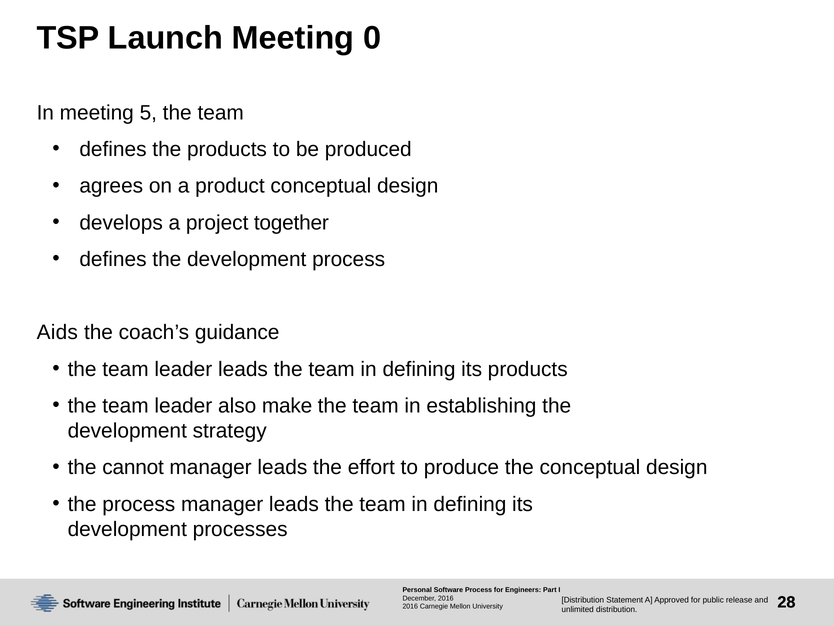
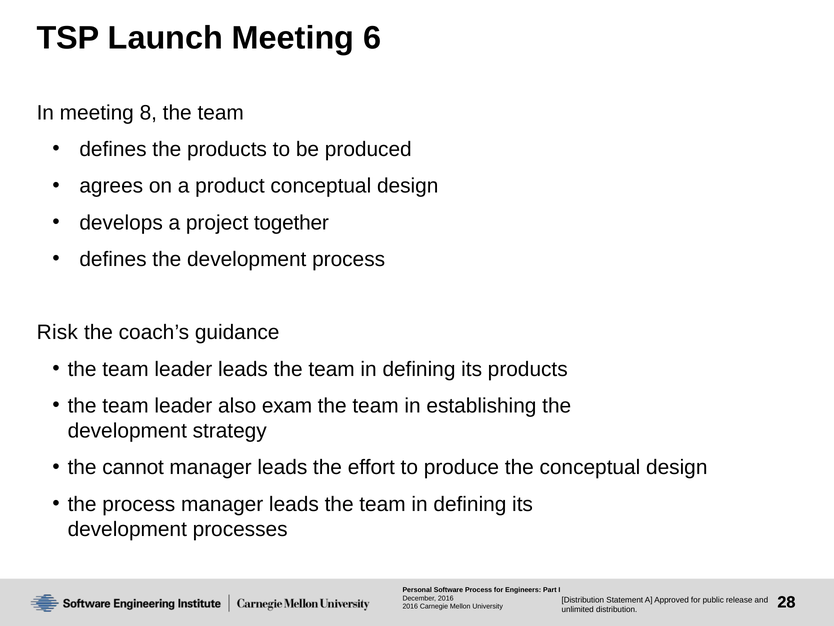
0: 0 -> 6
5: 5 -> 8
Aids: Aids -> Risk
make: make -> exam
